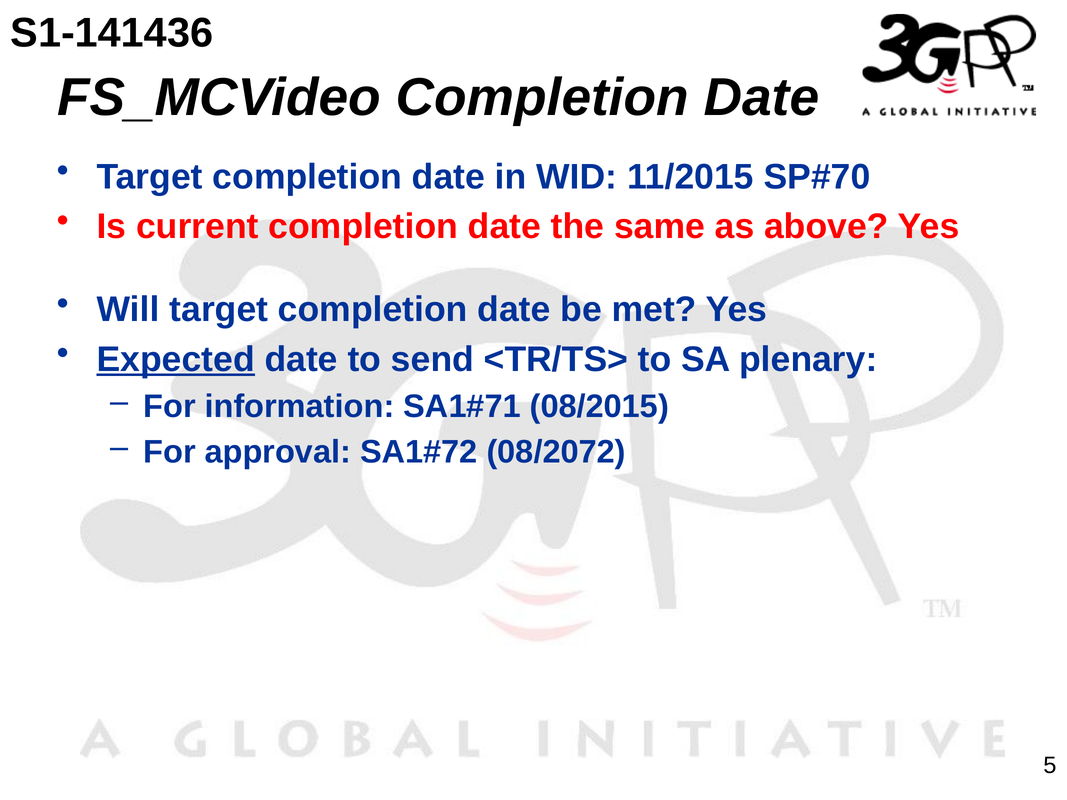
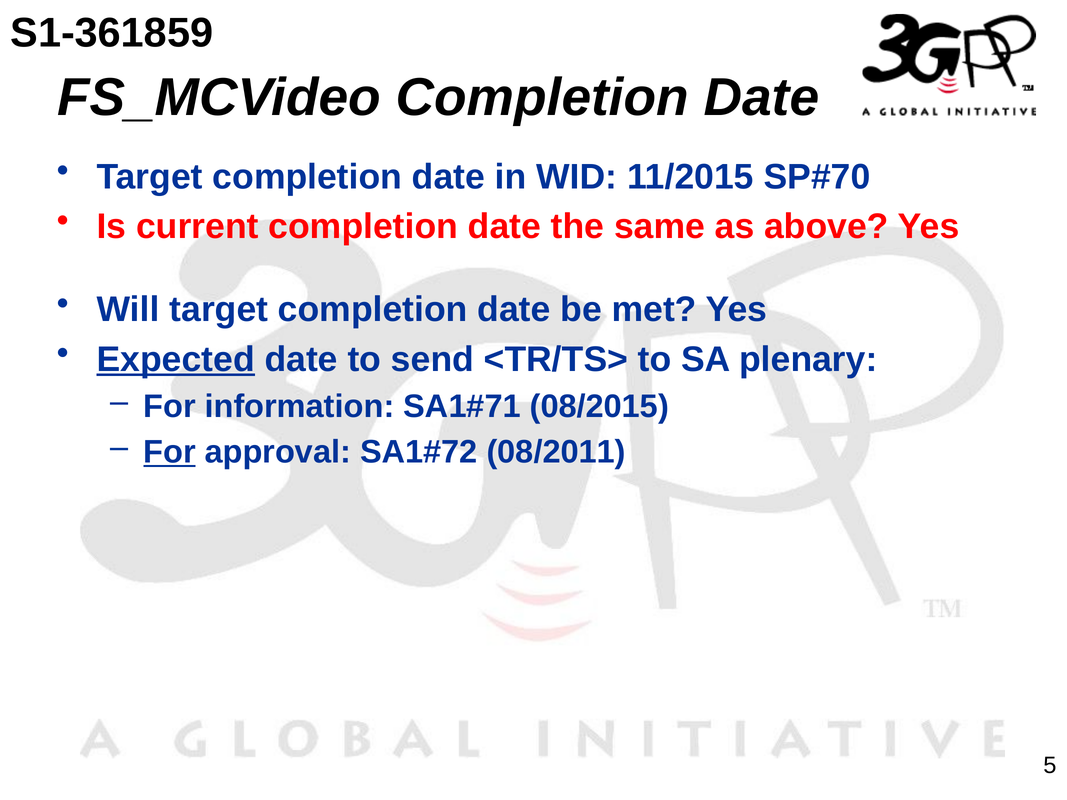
S1-141436: S1-141436 -> S1-361859
For at (170, 452) underline: none -> present
08/2072: 08/2072 -> 08/2011
